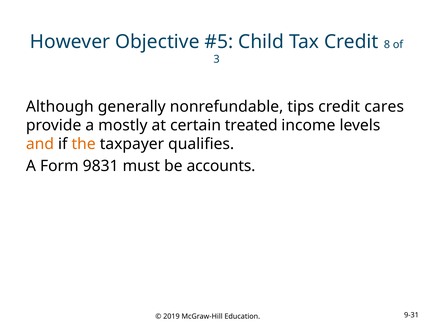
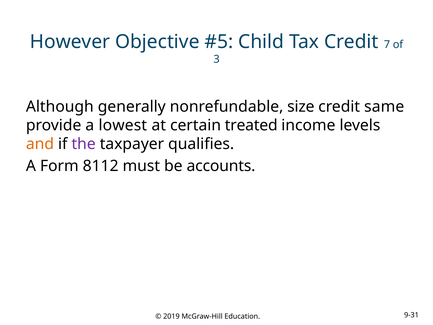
8: 8 -> 7
tips: tips -> size
cares: cares -> same
mostly: mostly -> lowest
the colour: orange -> purple
9831: 9831 -> 8112
